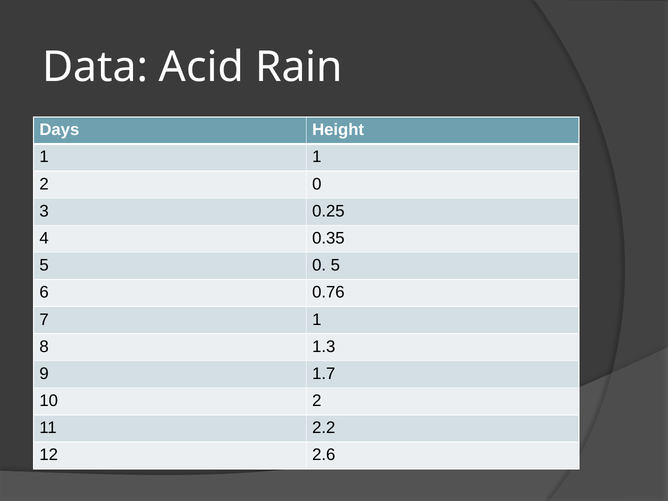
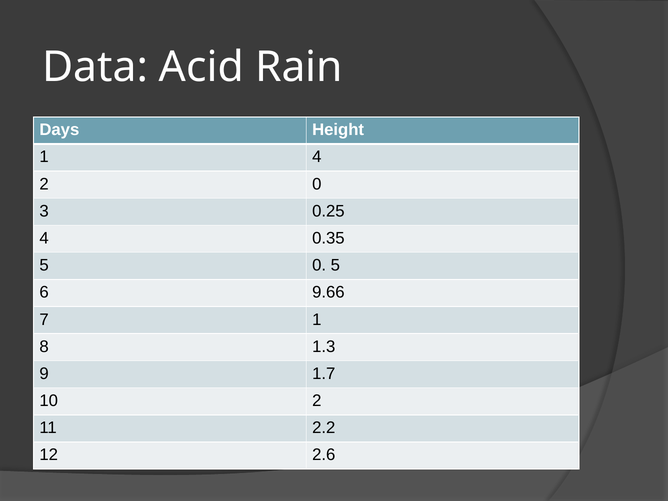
1 1: 1 -> 4
0.76: 0.76 -> 9.66
